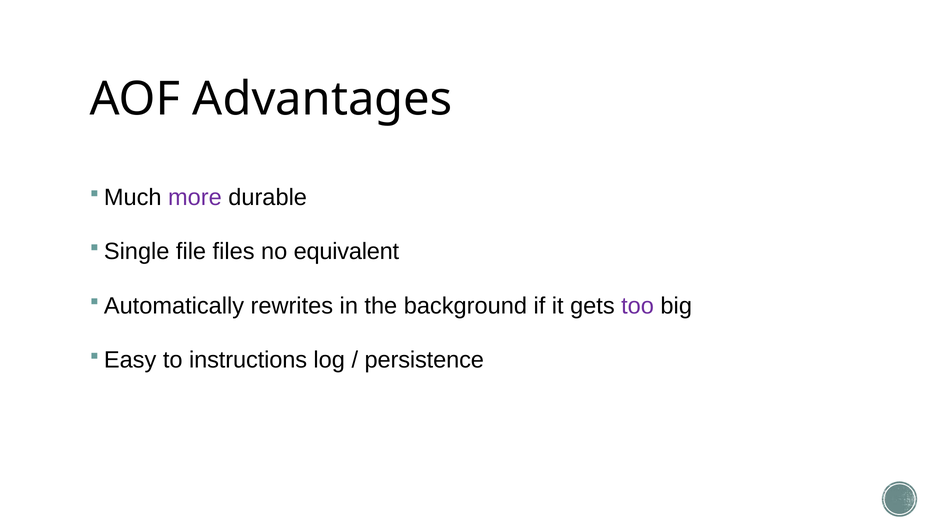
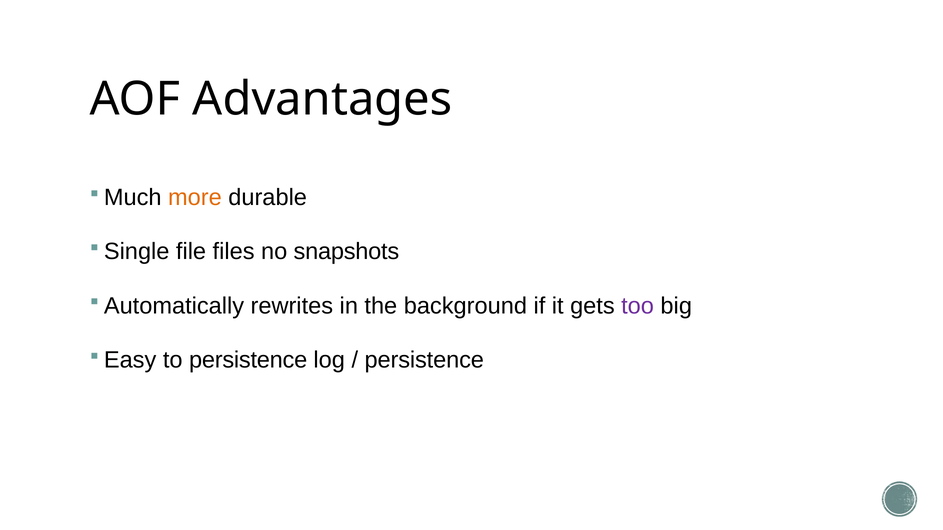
more colour: purple -> orange
equivalent: equivalent -> snapshots
to instructions: instructions -> persistence
